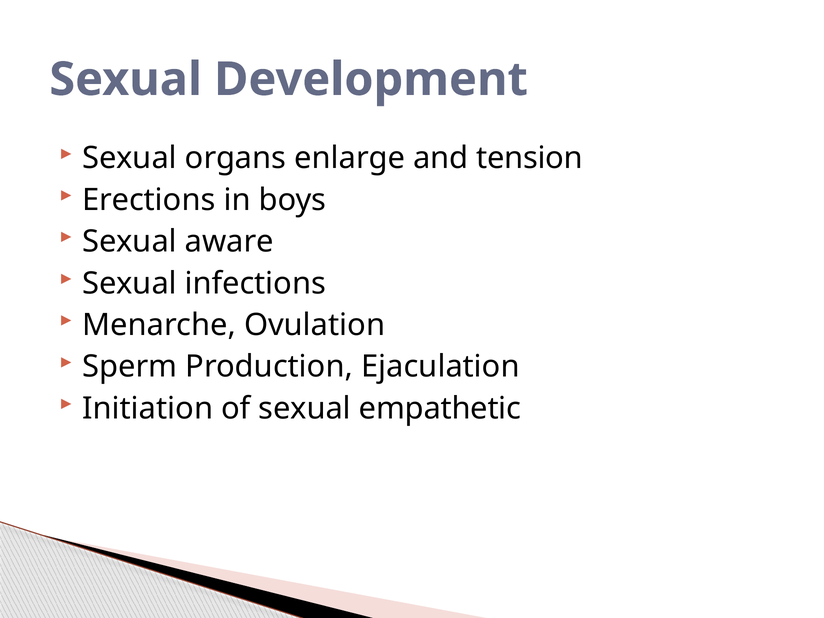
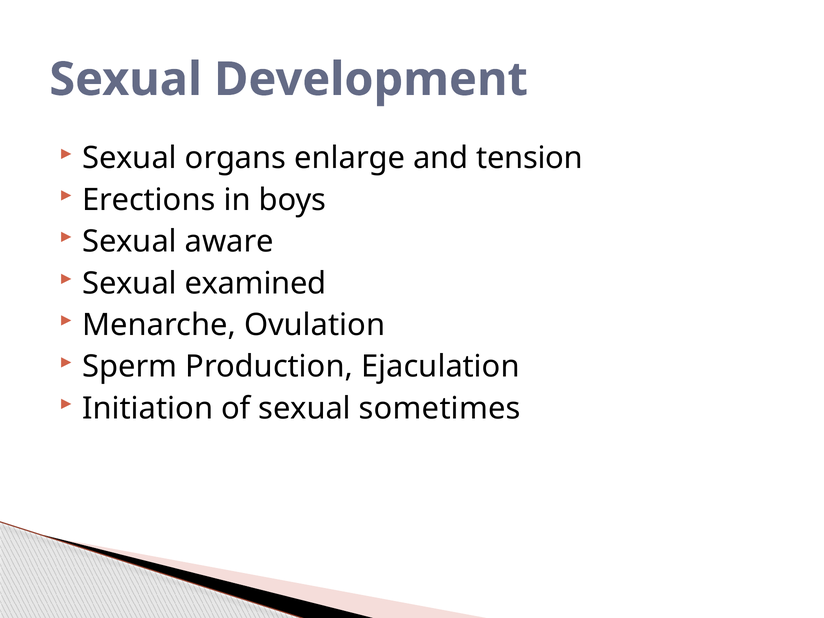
infections: infections -> examined
empathetic: empathetic -> sometimes
